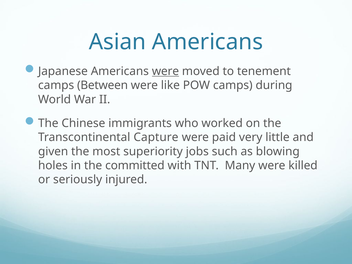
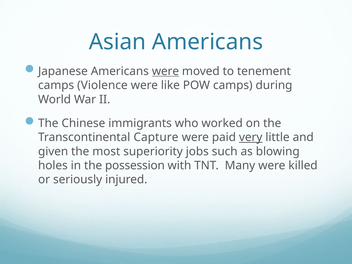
Between: Between -> Violence
very underline: none -> present
committed: committed -> possession
